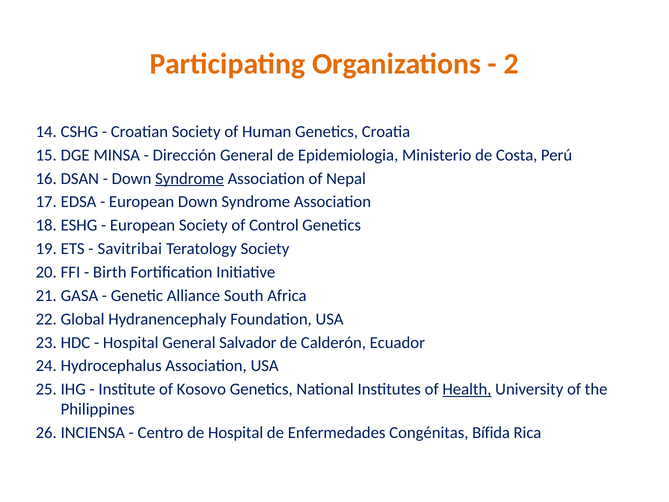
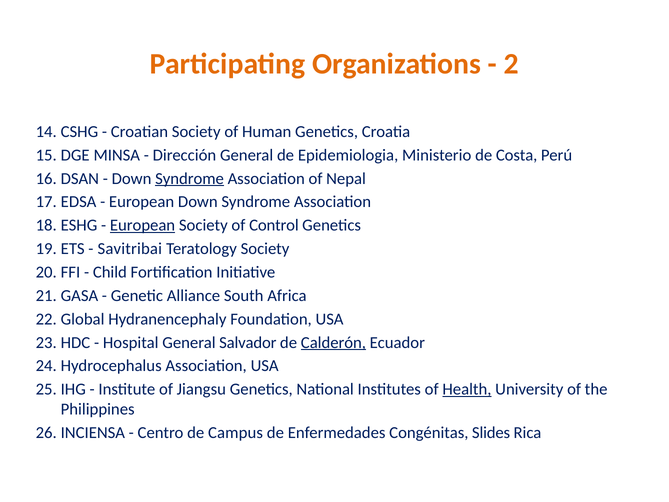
European at (143, 225) underline: none -> present
Birth: Birth -> Child
Calderón underline: none -> present
Kosovo: Kosovo -> Jiangsu
de Hospital: Hospital -> Campus
Bífida: Bífida -> Slides
